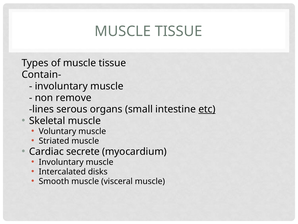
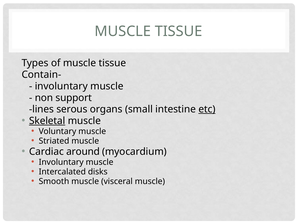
remove: remove -> support
Skeletal underline: none -> present
secrete: secrete -> around
